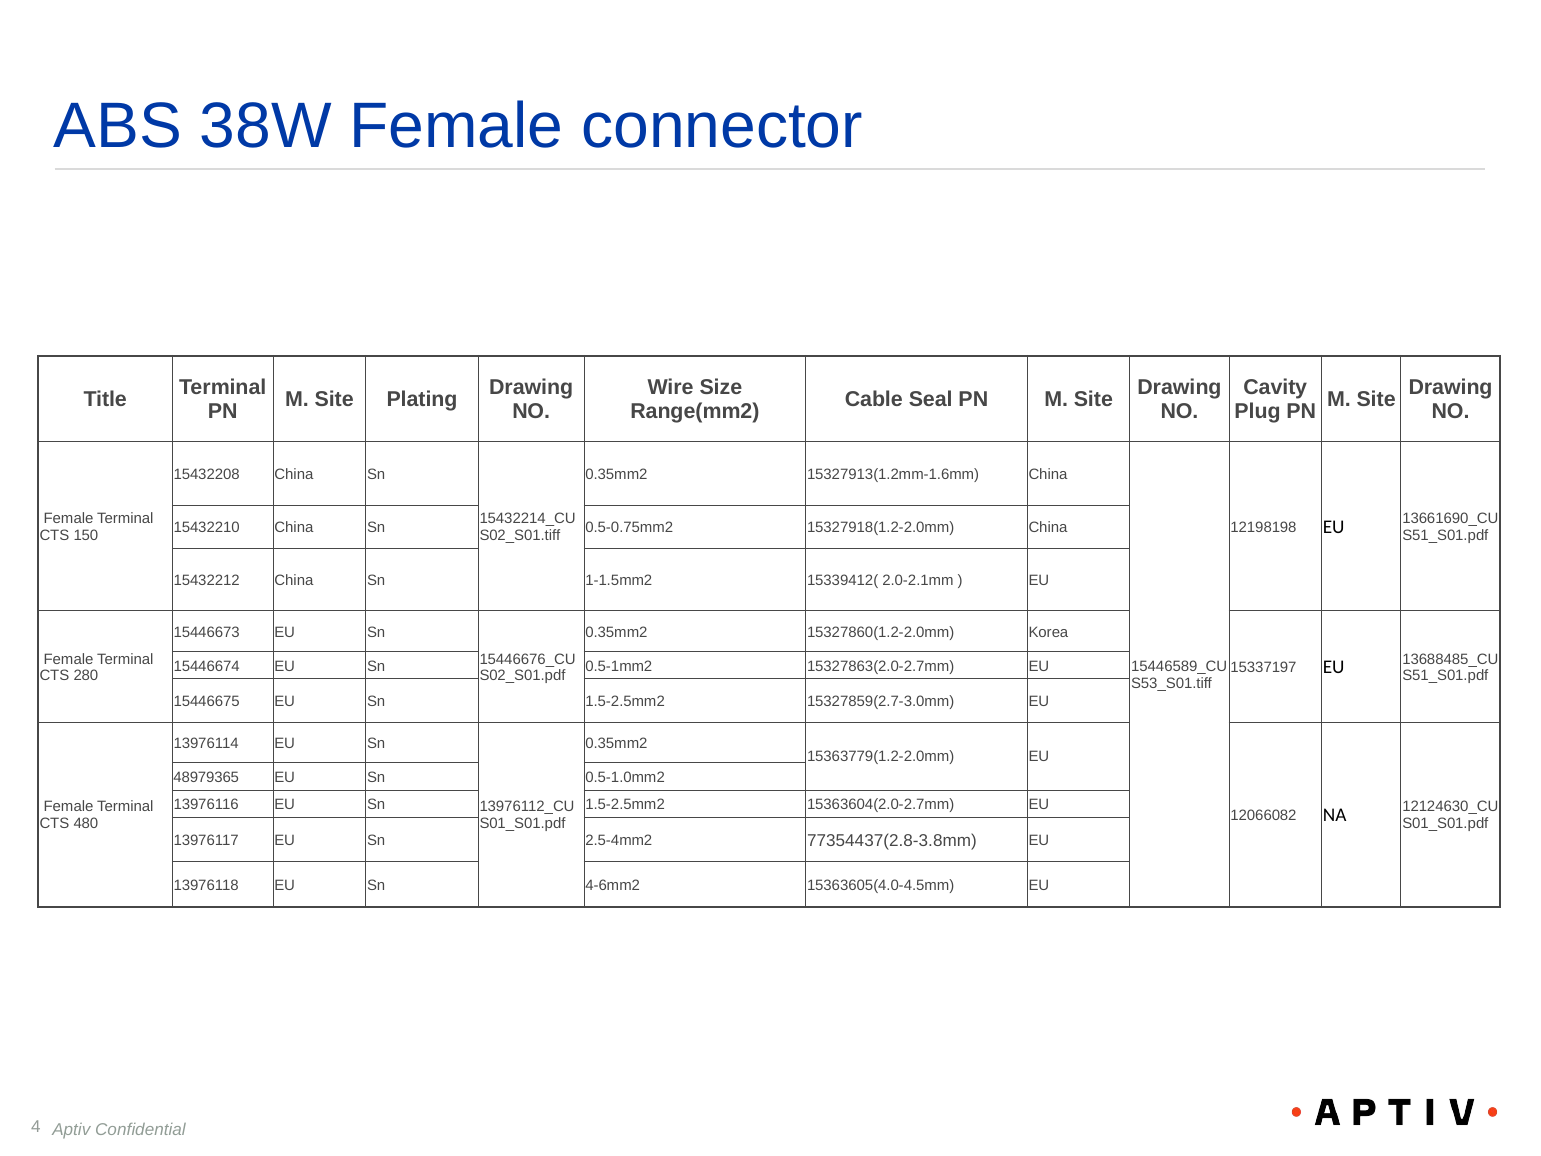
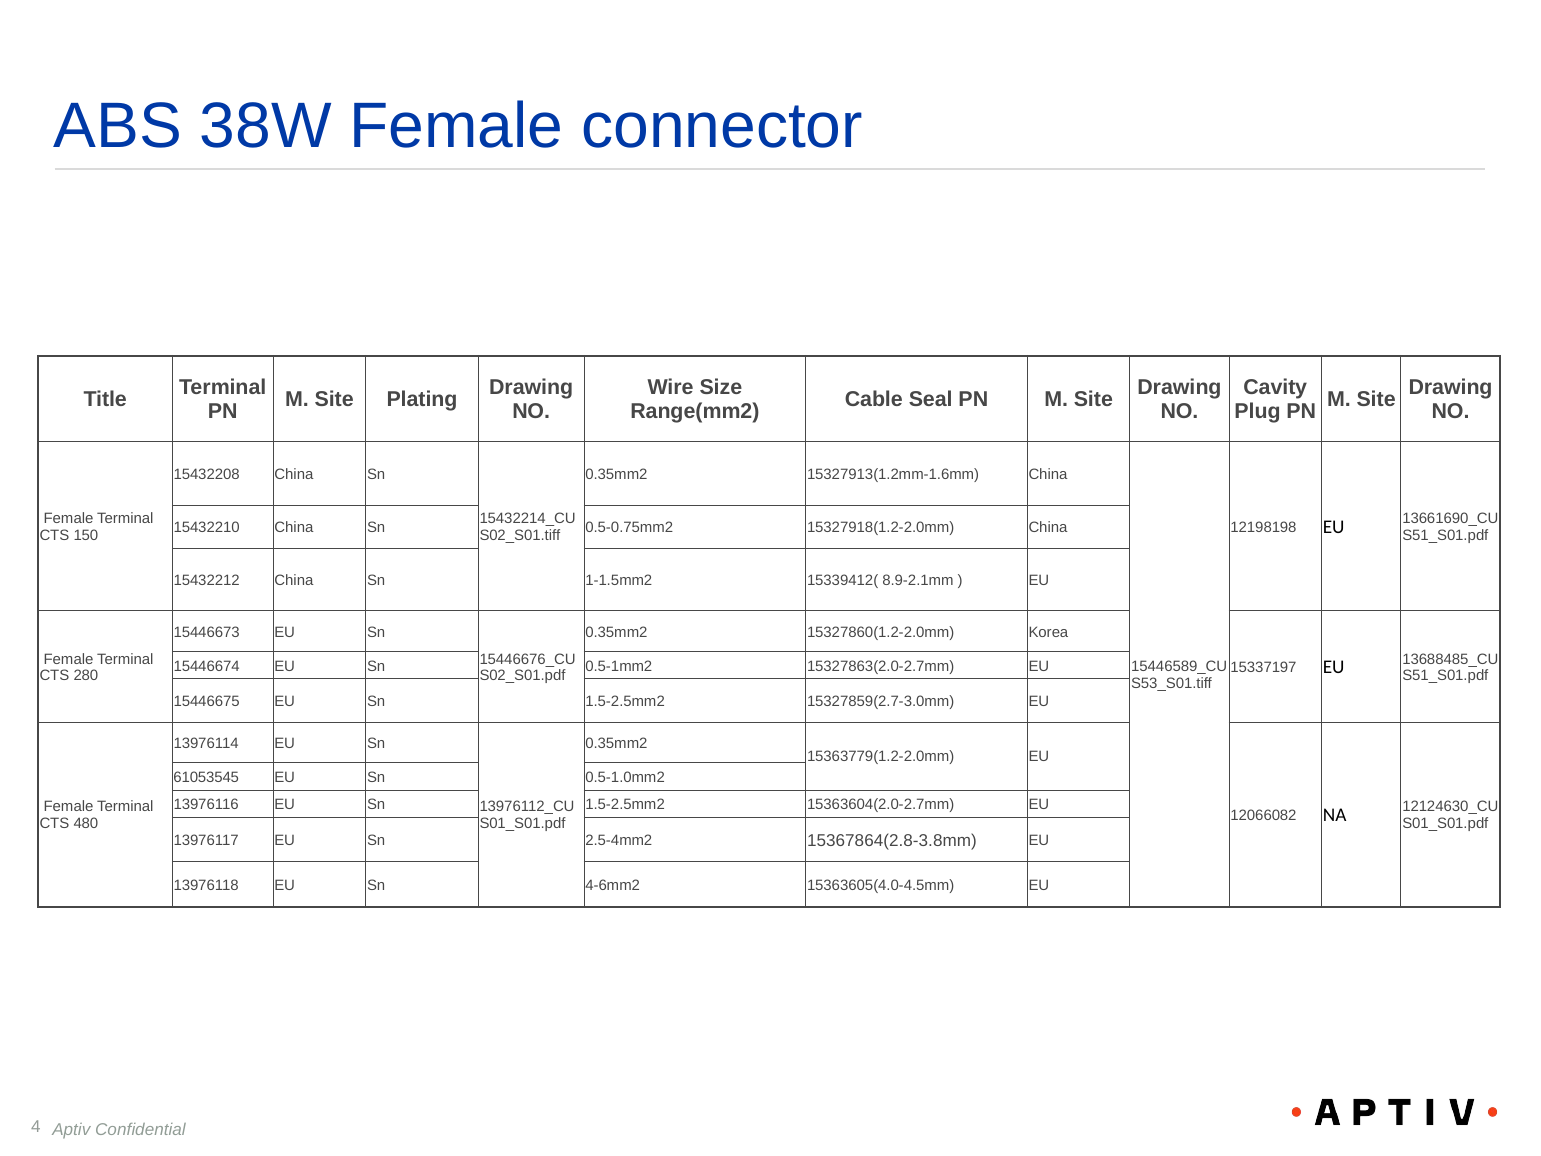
2.0-2.1mm: 2.0-2.1mm -> 8.9-2.1mm
48979365: 48979365 -> 61053545
77354437(2.8-3.8mm: 77354437(2.8-3.8mm -> 15367864(2.8-3.8mm
